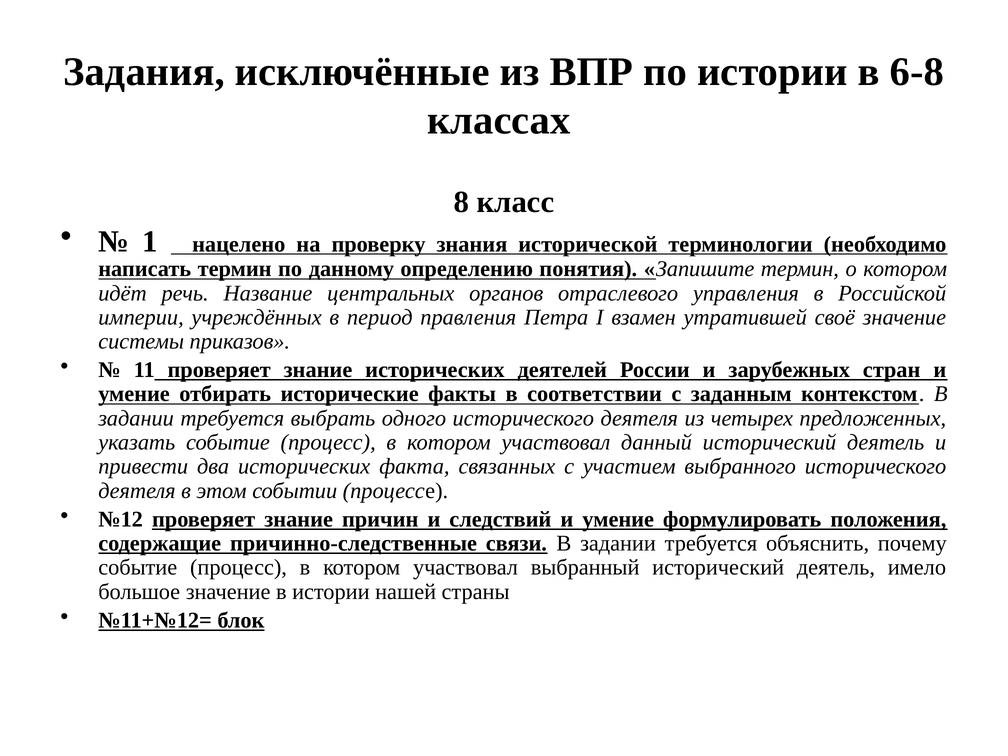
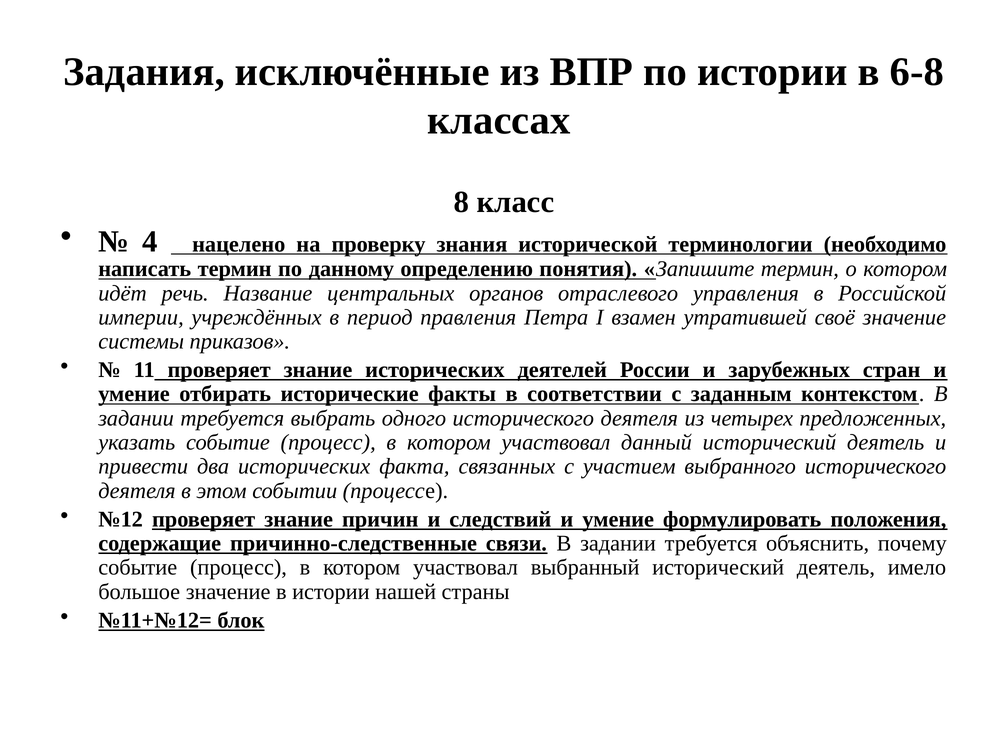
1: 1 -> 4
